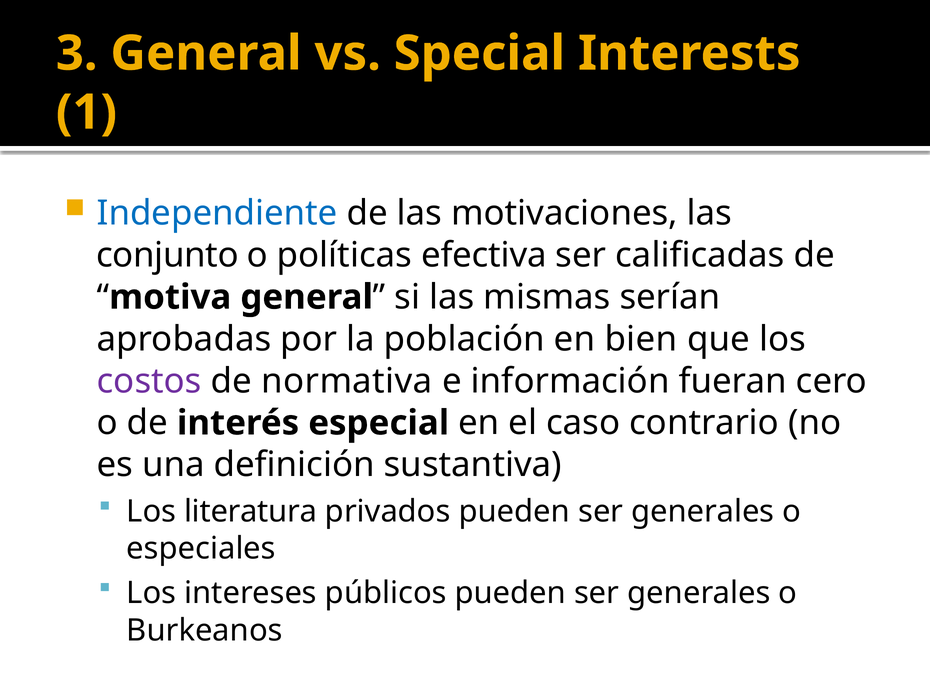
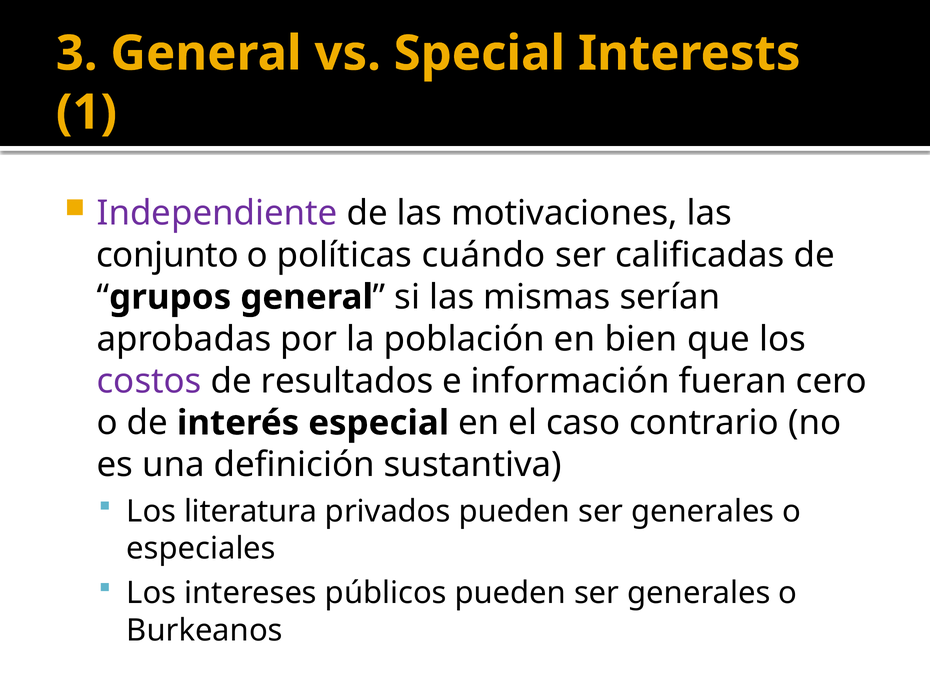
Independiente colour: blue -> purple
efectiva: efectiva -> cuándo
motiva: motiva -> grupos
normativa: normativa -> resultados
